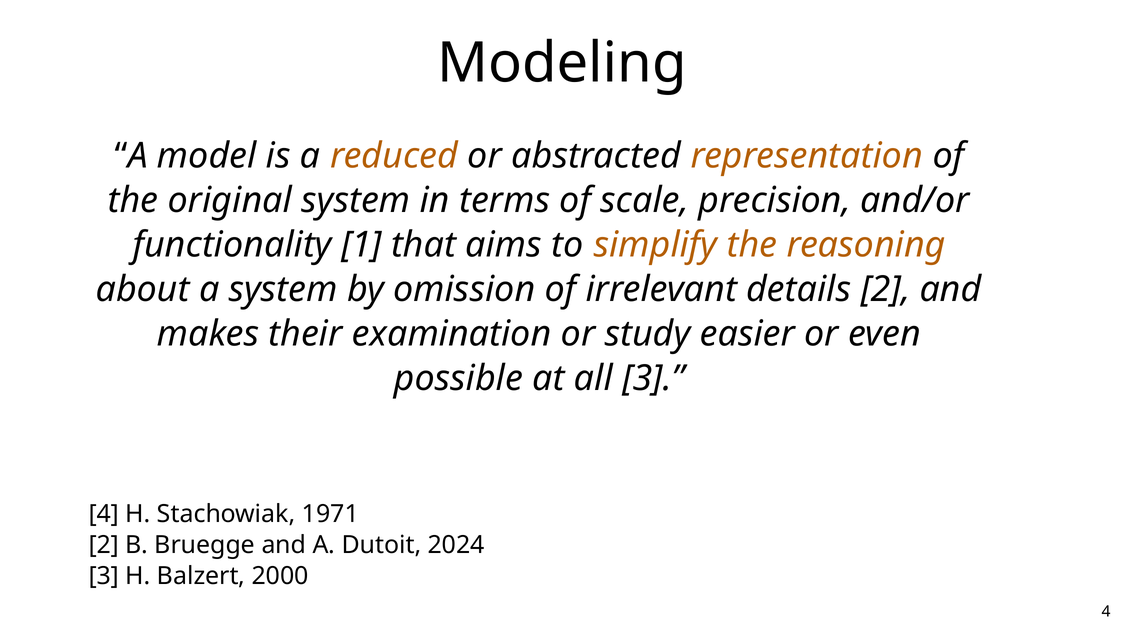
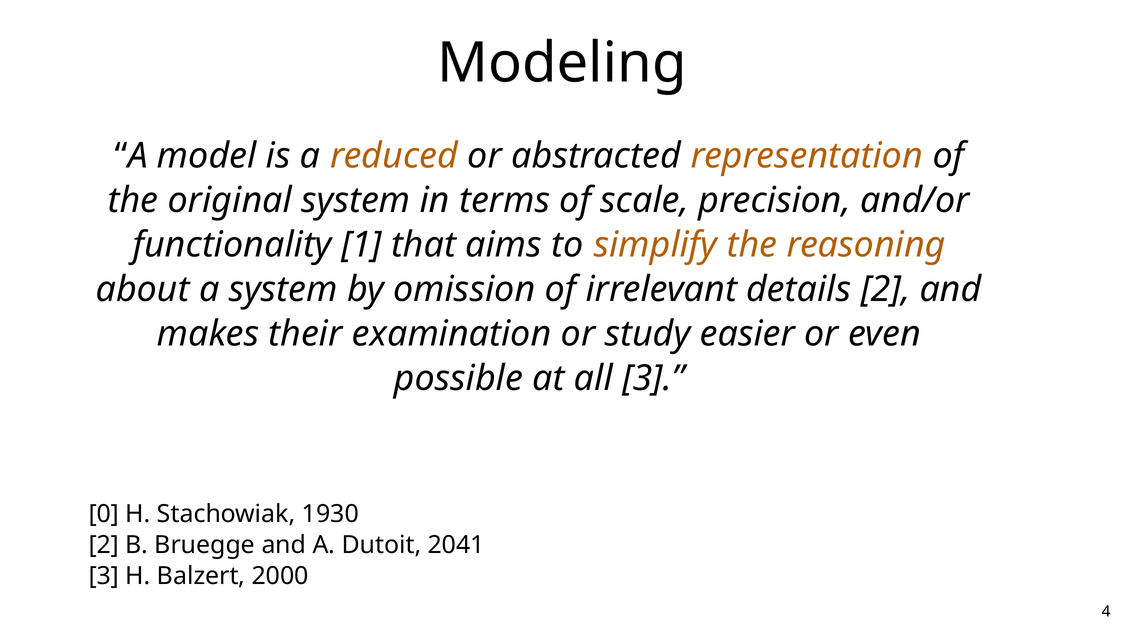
4 at (104, 514): 4 -> 0
1971: 1971 -> 1930
2024: 2024 -> 2041
